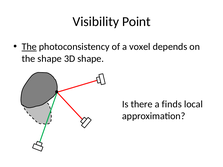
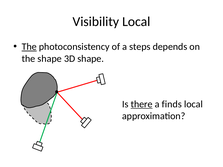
Visibility Point: Point -> Local
voxel: voxel -> steps
there underline: none -> present
